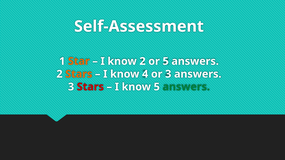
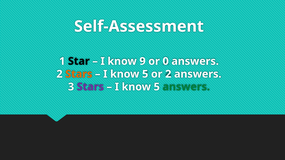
Star colour: orange -> black
know 2: 2 -> 9
or 5: 5 -> 0
4 at (145, 74): 4 -> 5
or 3: 3 -> 2
Stars at (90, 87) colour: red -> purple
